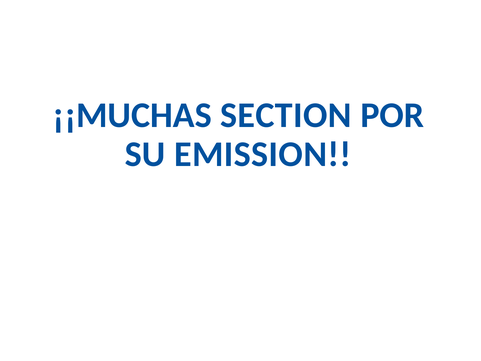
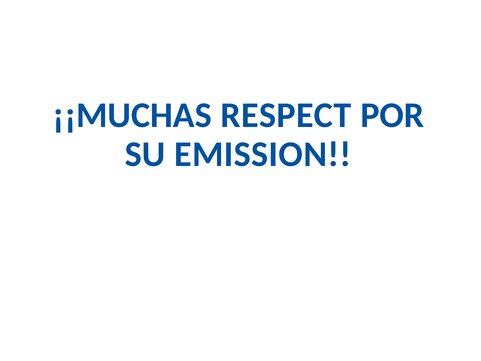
SECTION: SECTION -> RESPECT
